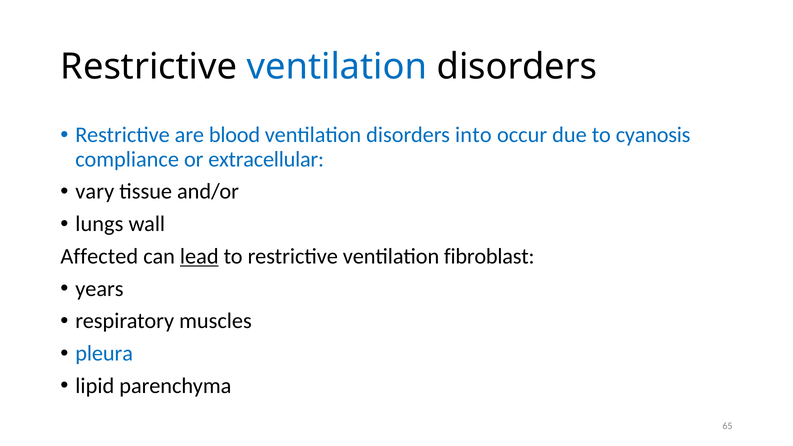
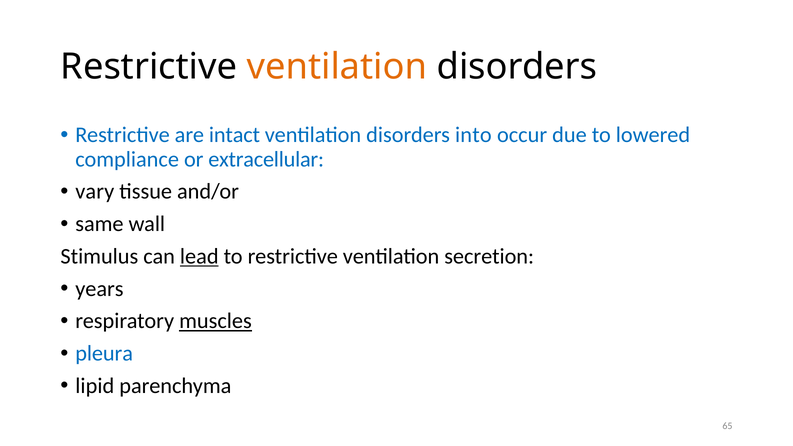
ventilation at (337, 67) colour: blue -> orange
blood: blood -> intact
cyanosis: cyanosis -> lowered
lungs: lungs -> same
Affected: Affected -> Stimulus
fibroblast: fibroblast -> secretion
muscles underline: none -> present
